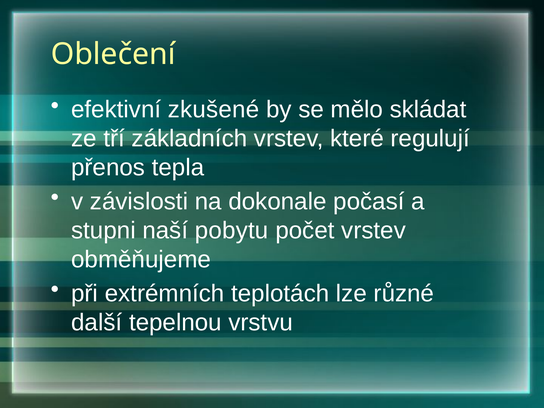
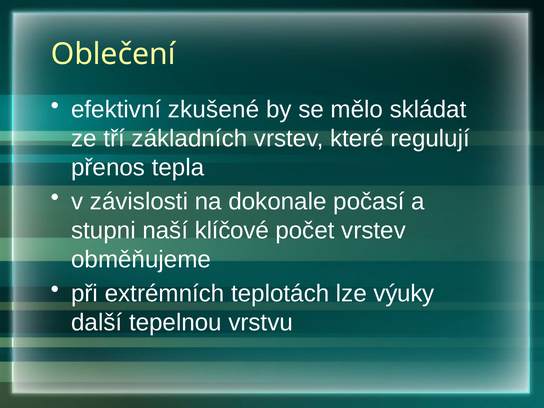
pobytu: pobytu -> klíčové
různé: různé -> výuky
